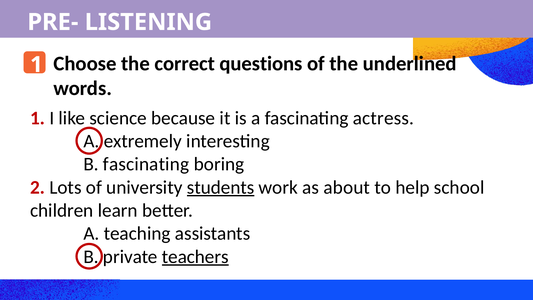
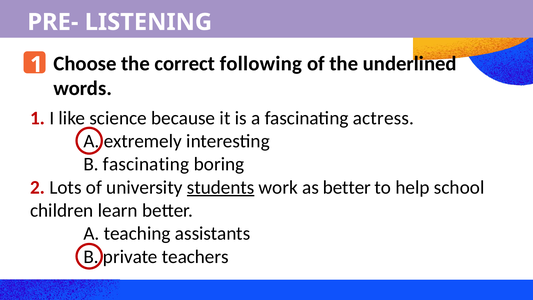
questions: questions -> following
as about: about -> better
teachers underline: present -> none
